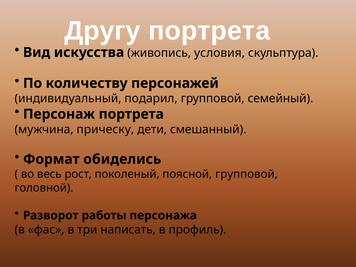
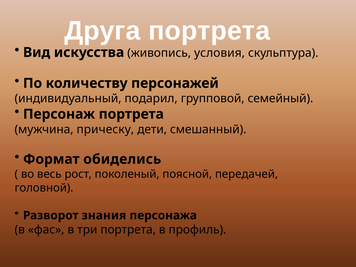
Другу: Другу -> Друга
поясной групповой: групповой -> передачей
работы: работы -> знания
три написать: написать -> портрета
